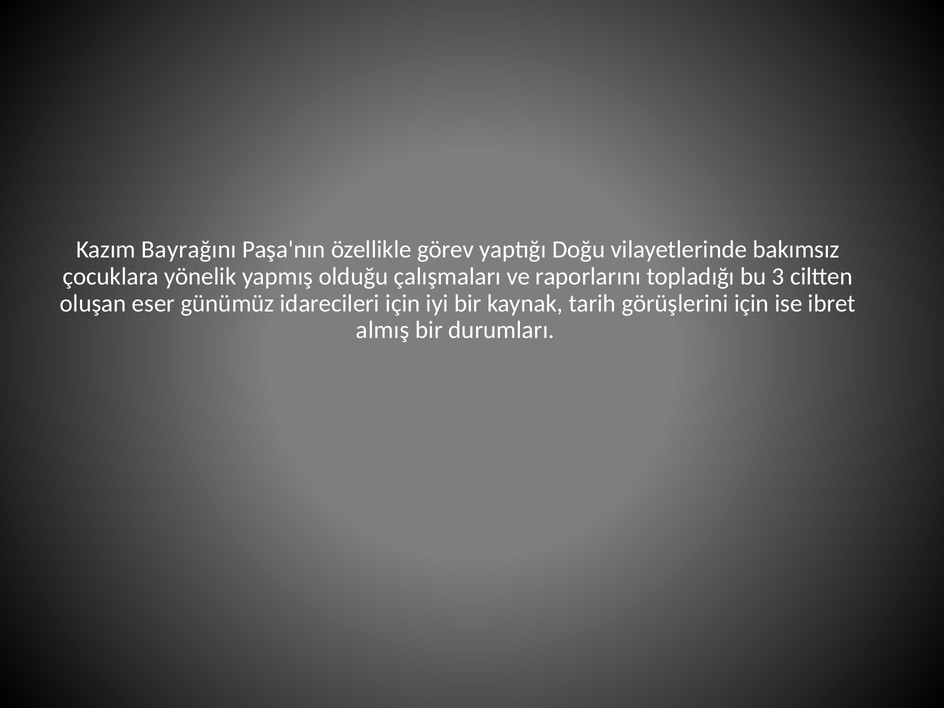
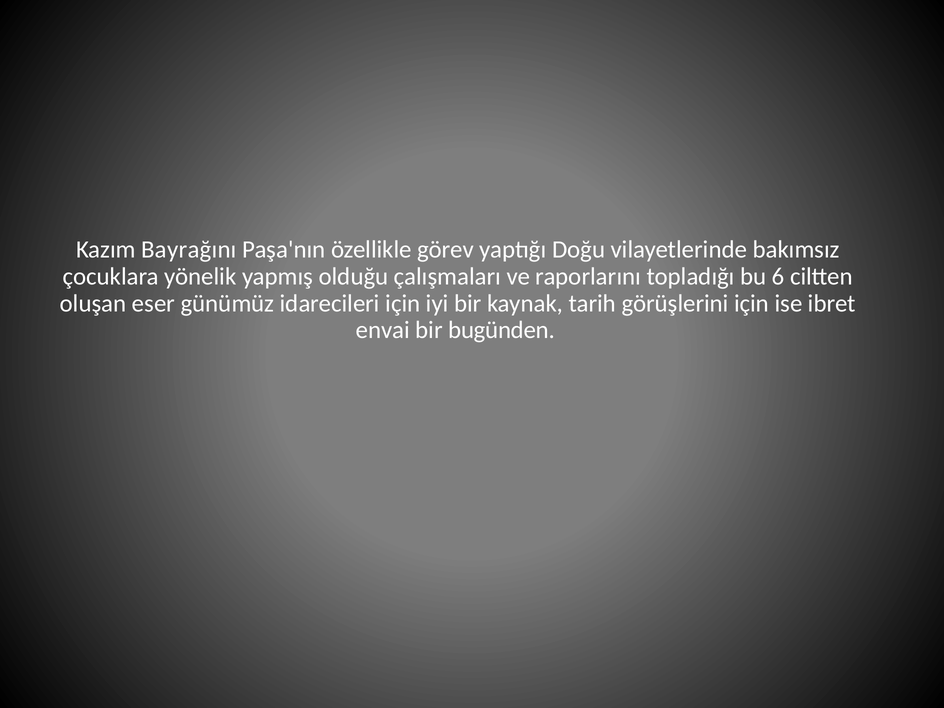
3: 3 -> 6
almış: almış -> envai
durumları: durumları -> bugünden
